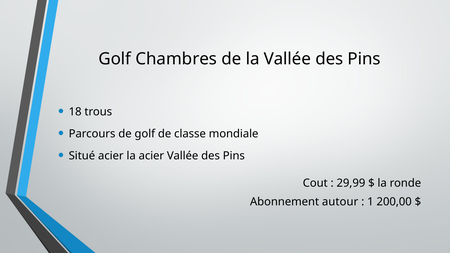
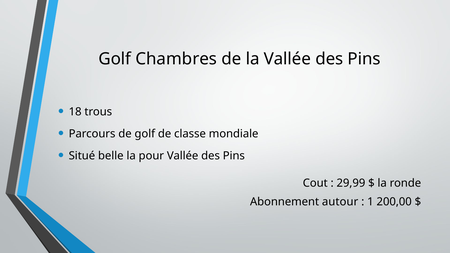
Situé acier: acier -> belle
la acier: acier -> pour
